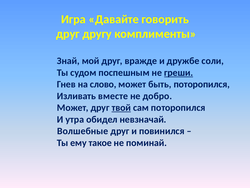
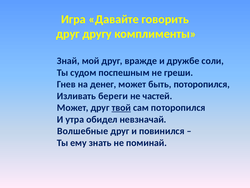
греши underline: present -> none
слово: слово -> денег
вместе: вместе -> береги
добро: добро -> частей
такое: такое -> знать
